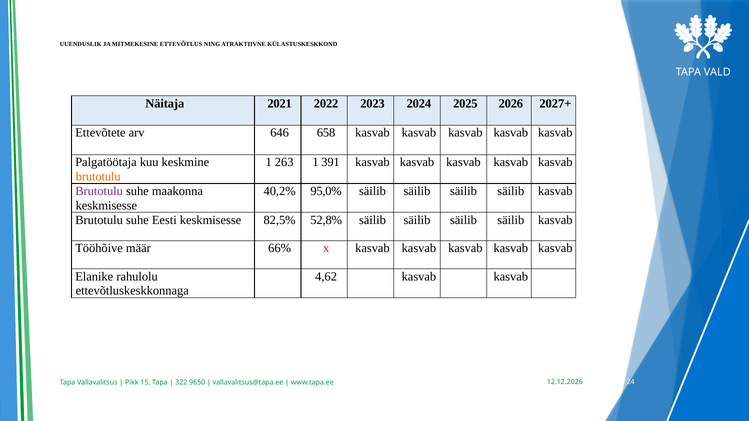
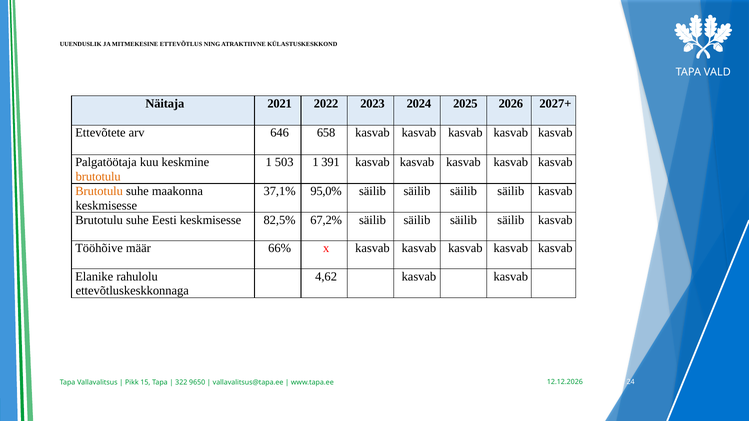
263: 263 -> 503
Brutotulu at (99, 191) colour: purple -> orange
40,2%: 40,2% -> 37,1%
52,8%: 52,8% -> 67,2%
